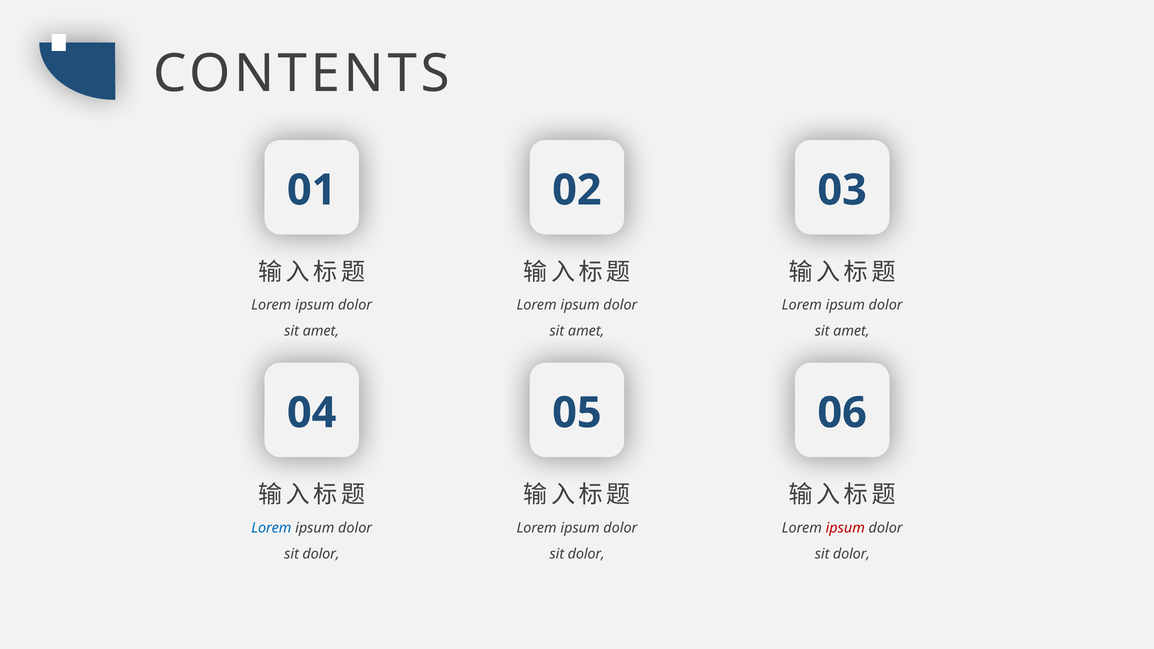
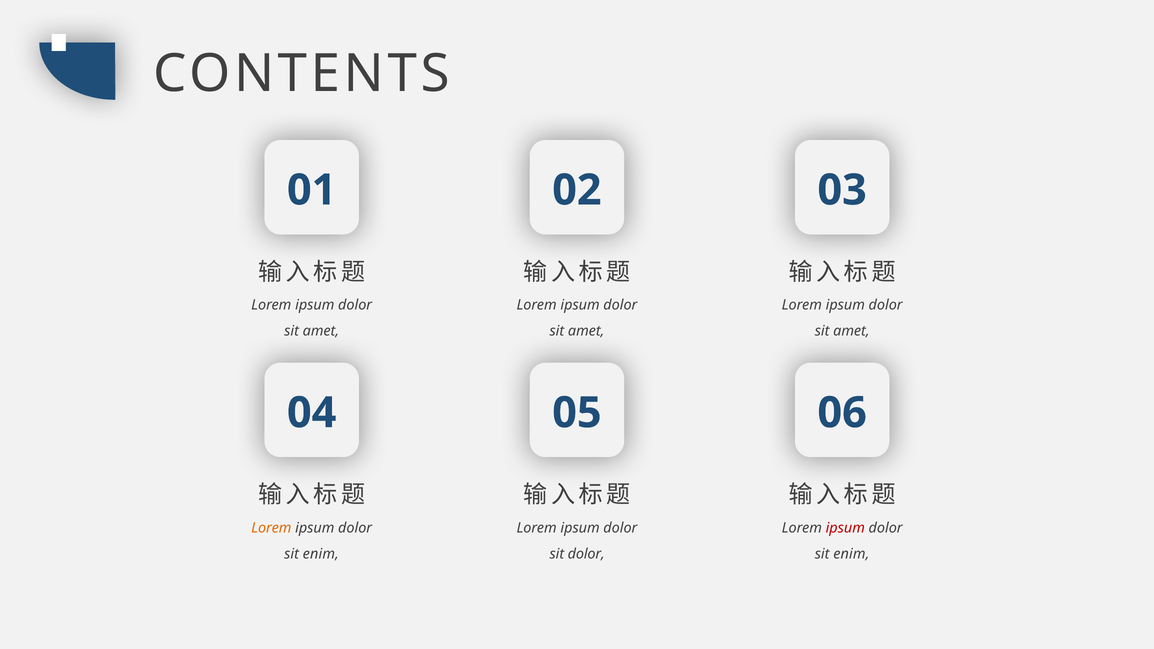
Lorem at (271, 528) colour: blue -> orange
dolor at (321, 554): dolor -> enim
dolor at (851, 554): dolor -> enim
